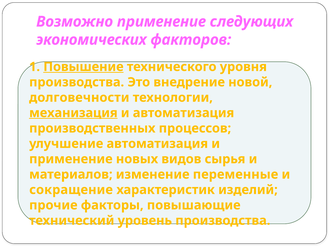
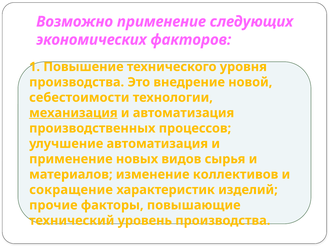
Повышение underline: present -> none
долговечности: долговечности -> себестоимости
переменные: переменные -> коллективов
